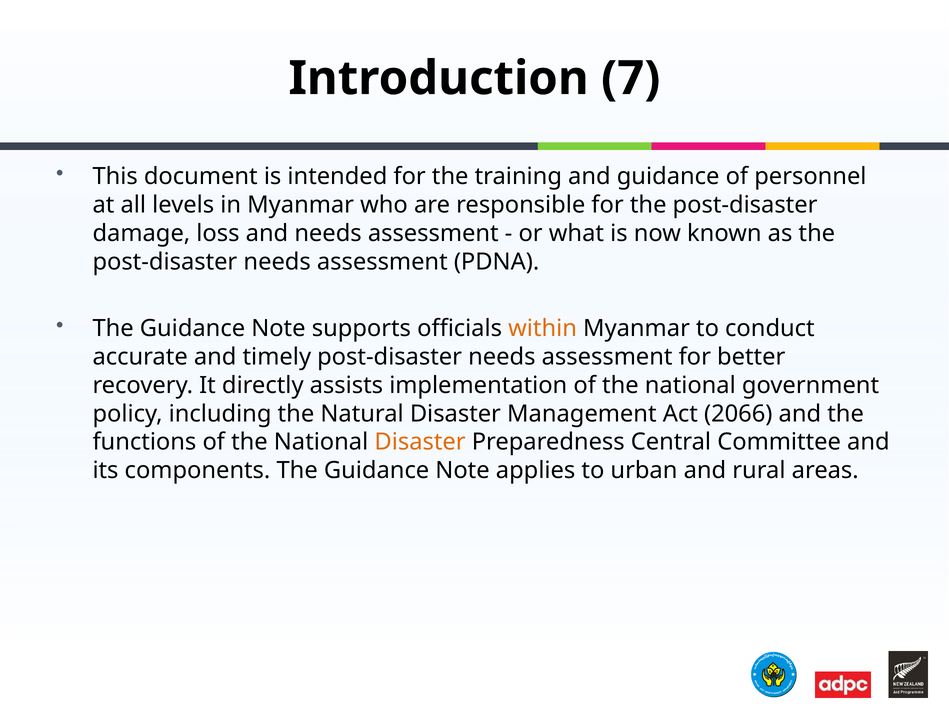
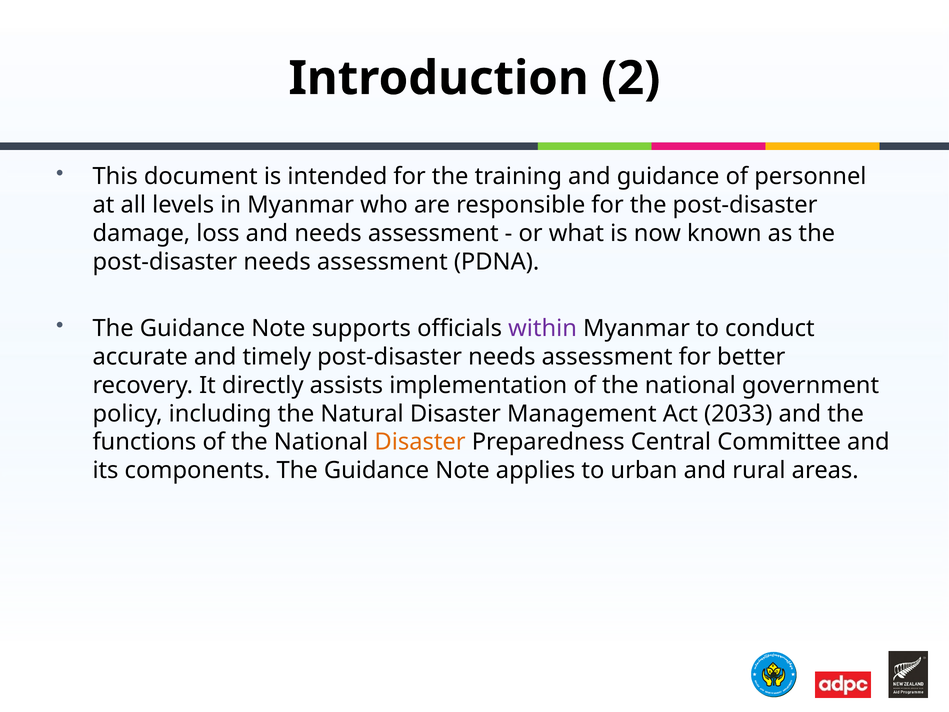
7: 7 -> 2
within colour: orange -> purple
2066: 2066 -> 2033
